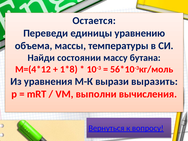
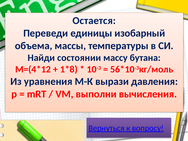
уравнению: уравнению -> изобарный
выразить: выразить -> давления
